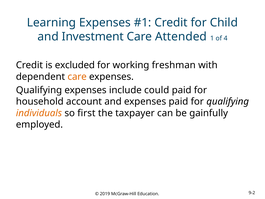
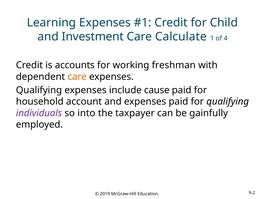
Attended: Attended -> Calculate
excluded: excluded -> accounts
could: could -> cause
individuals colour: orange -> purple
first: first -> into
